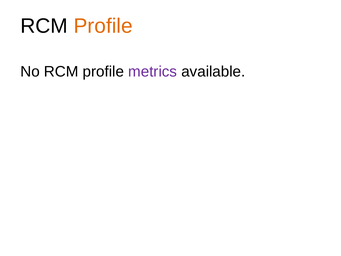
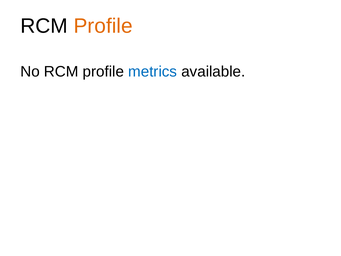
metrics colour: purple -> blue
